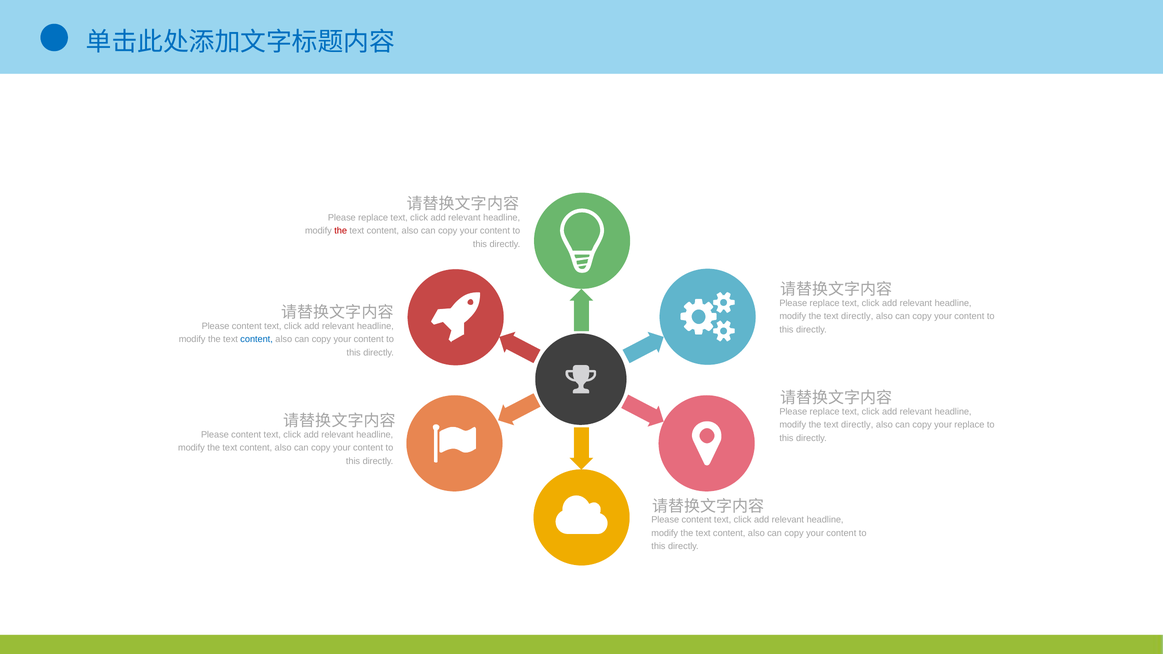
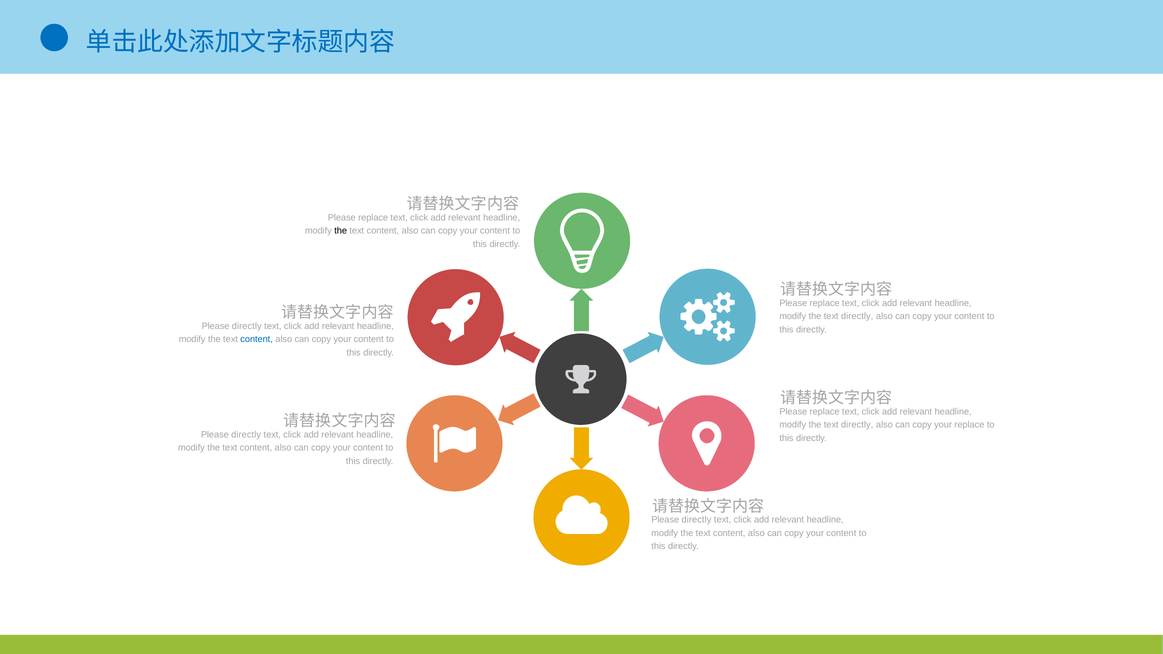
the at (341, 231) colour: red -> black
content at (247, 326): content -> directly
content at (246, 435): content -> directly
content at (697, 520): content -> directly
